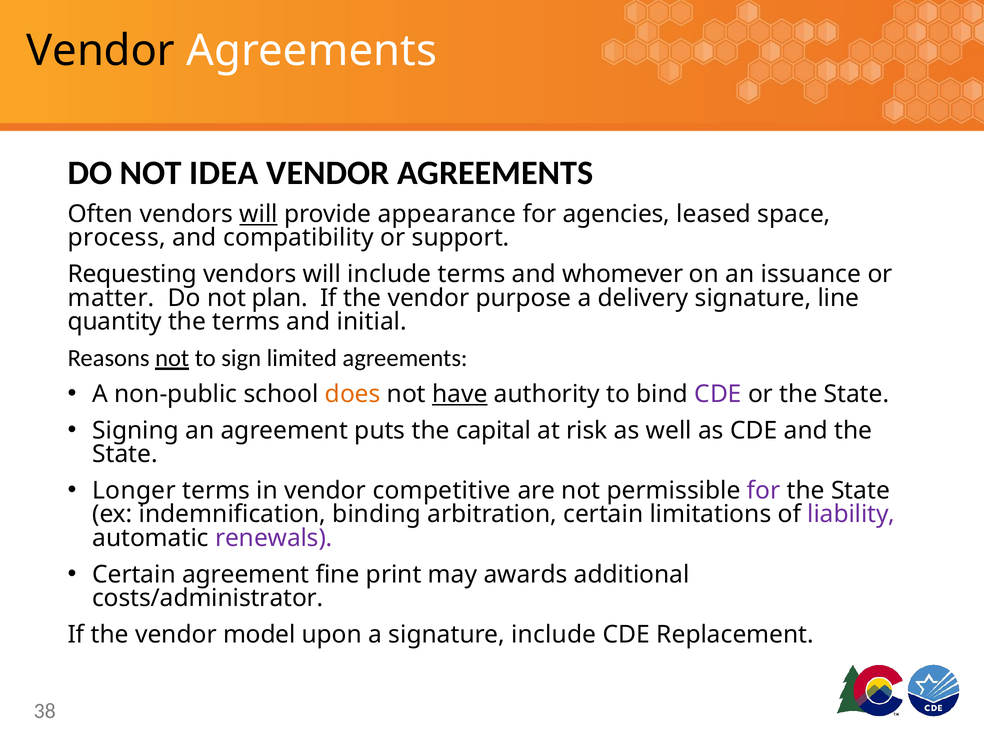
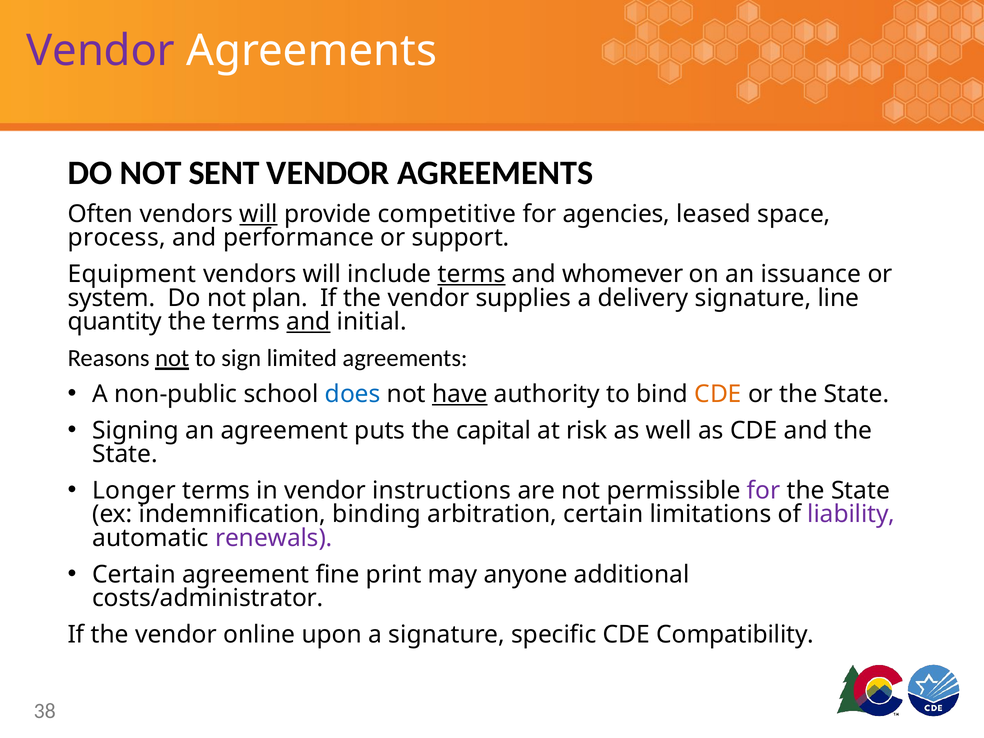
Vendor at (101, 51) colour: black -> purple
IDEA: IDEA -> SENT
appearance: appearance -> competitive
compatibility: compatibility -> performance
Requesting: Requesting -> Equipment
terms at (472, 274) underline: none -> present
matter: matter -> system
purpose: purpose -> supplies
and at (309, 322) underline: none -> present
does colour: orange -> blue
CDE at (718, 394) colour: purple -> orange
competitive: competitive -> instructions
awards: awards -> anyone
model: model -> online
signature include: include -> specific
Replacement: Replacement -> Compatibility
